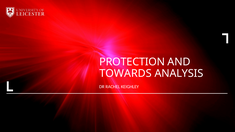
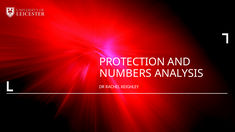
TOWARDS: TOWARDS -> NUMBERS
